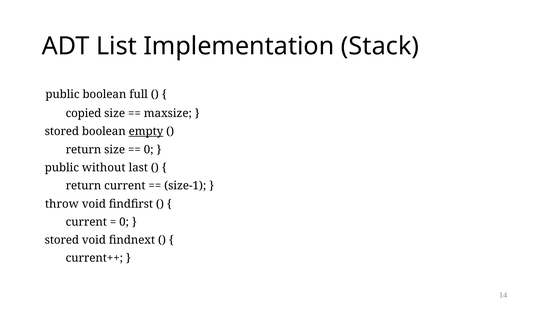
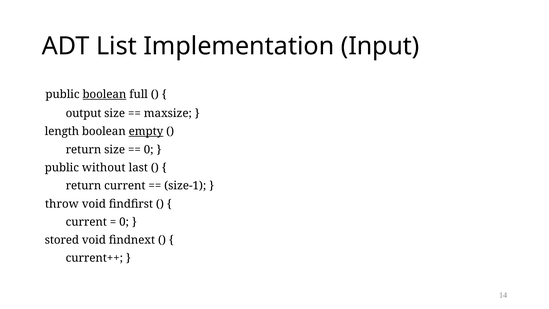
Stack: Stack -> Input
boolean at (104, 94) underline: none -> present
copied: copied -> output
stored at (62, 131): stored -> length
